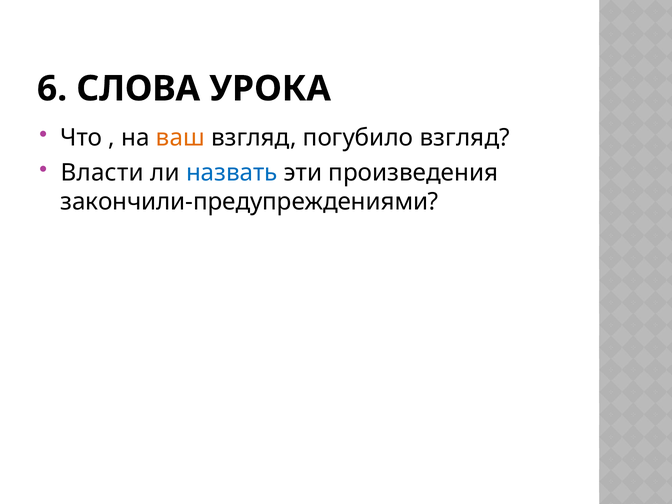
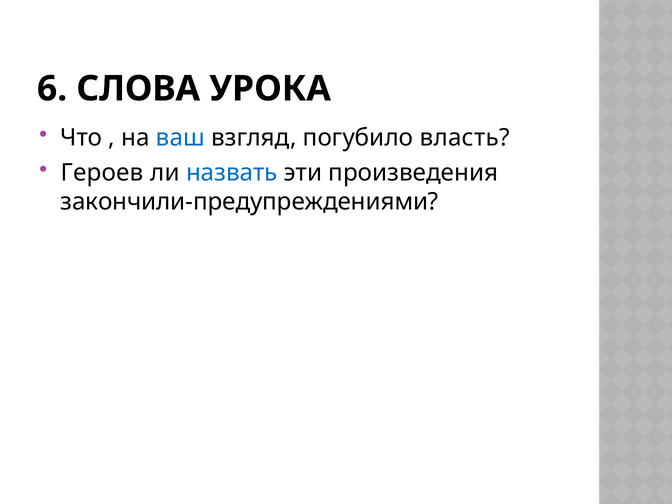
ваш colour: orange -> blue
погубило взгляд: взгляд -> власть
Власти: Власти -> Героев
